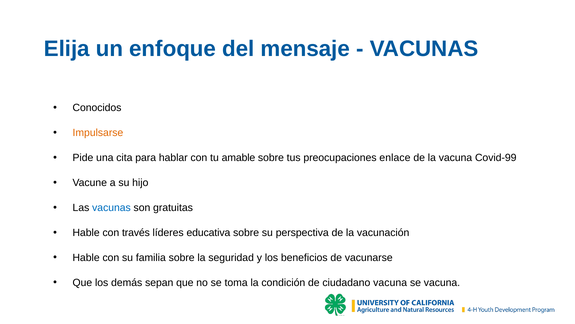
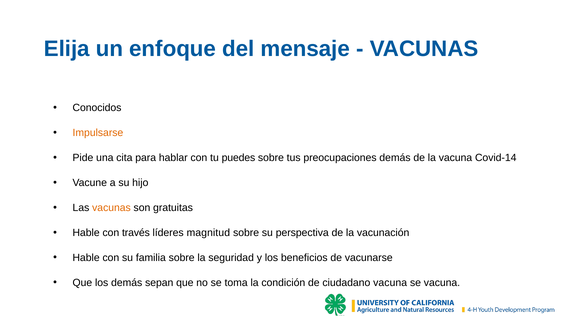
amable: amable -> puedes
preocupaciones enlace: enlace -> demás
Covid-99: Covid-99 -> Covid-14
vacunas at (111, 207) colour: blue -> orange
educativa: educativa -> magnitud
